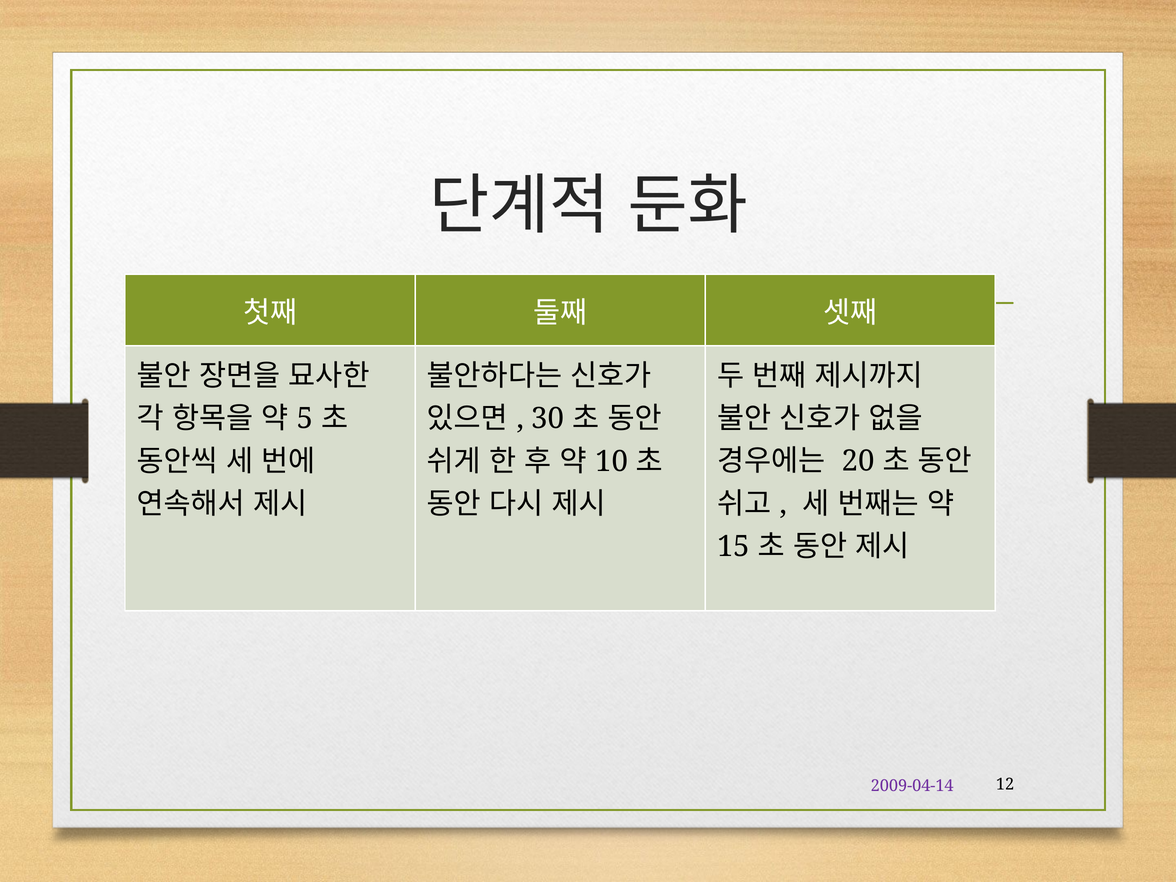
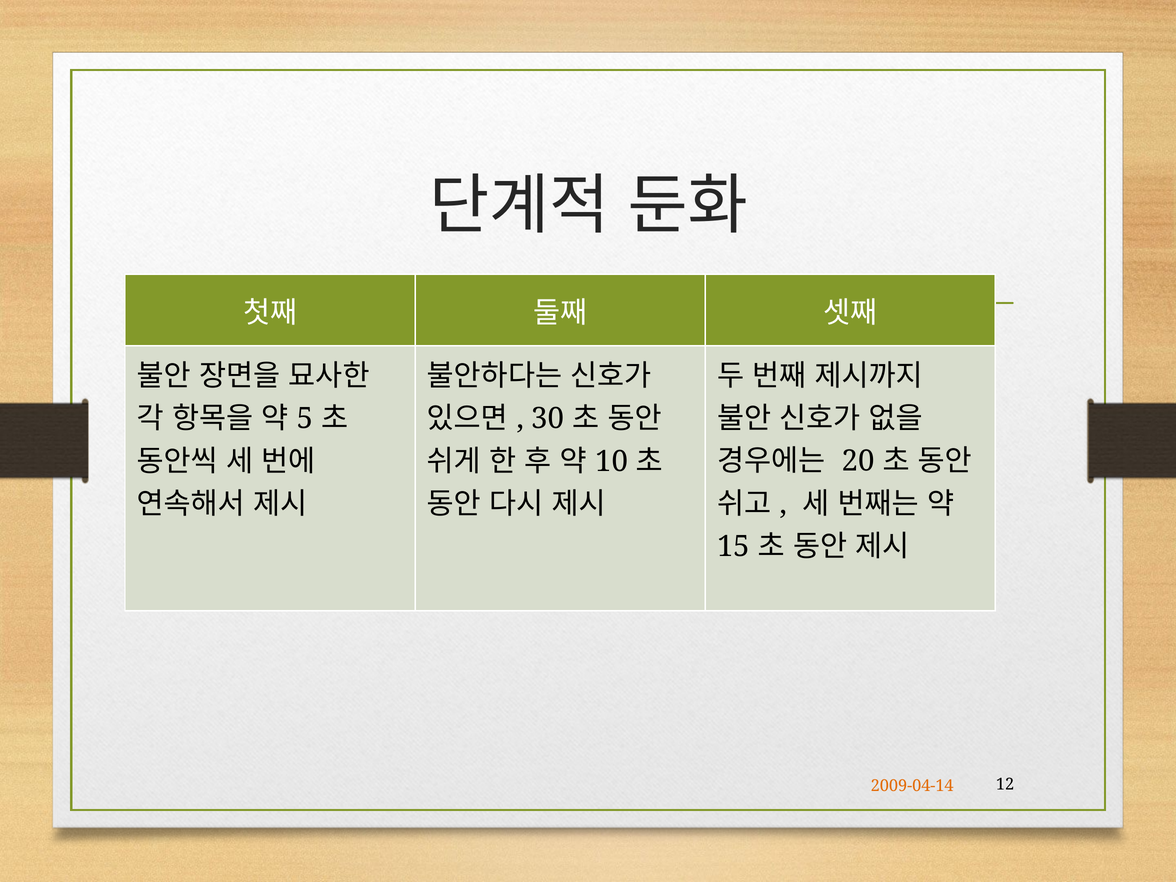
2009-04-14 colour: purple -> orange
